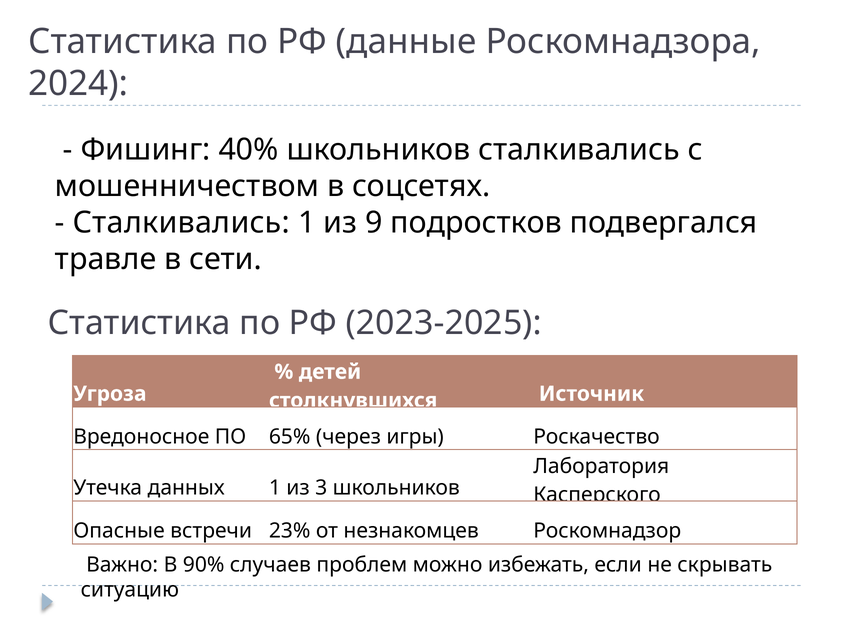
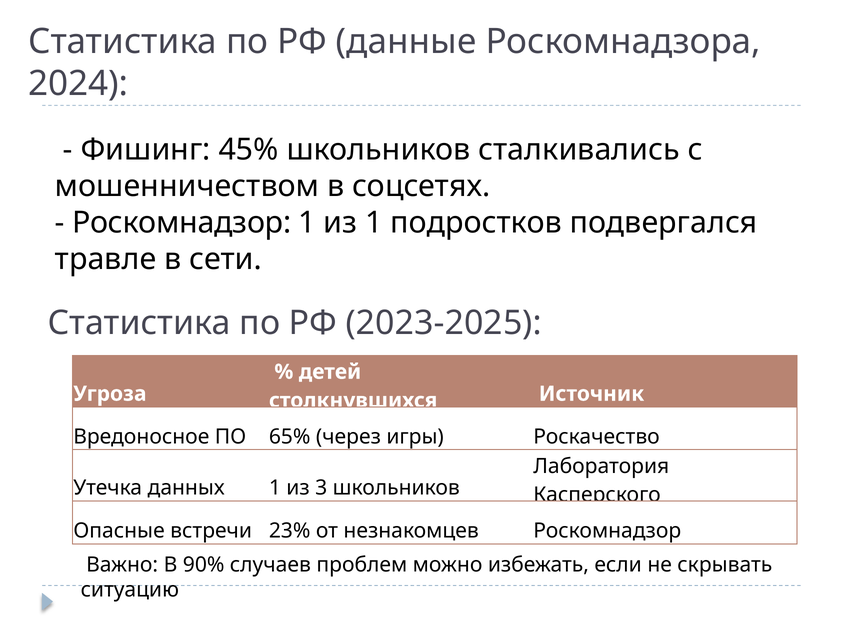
40%: 40% -> 45%
Сталкивались at (181, 223): Сталкивались -> Роскомнадзор
из 9: 9 -> 1
